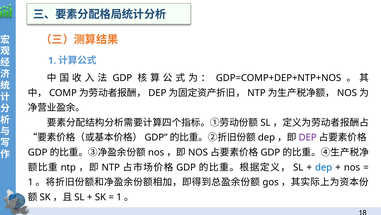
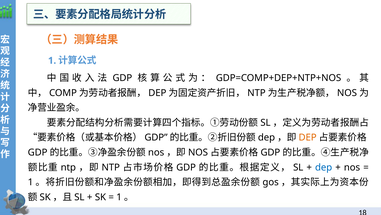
DEP at (308, 137) colour: purple -> orange
